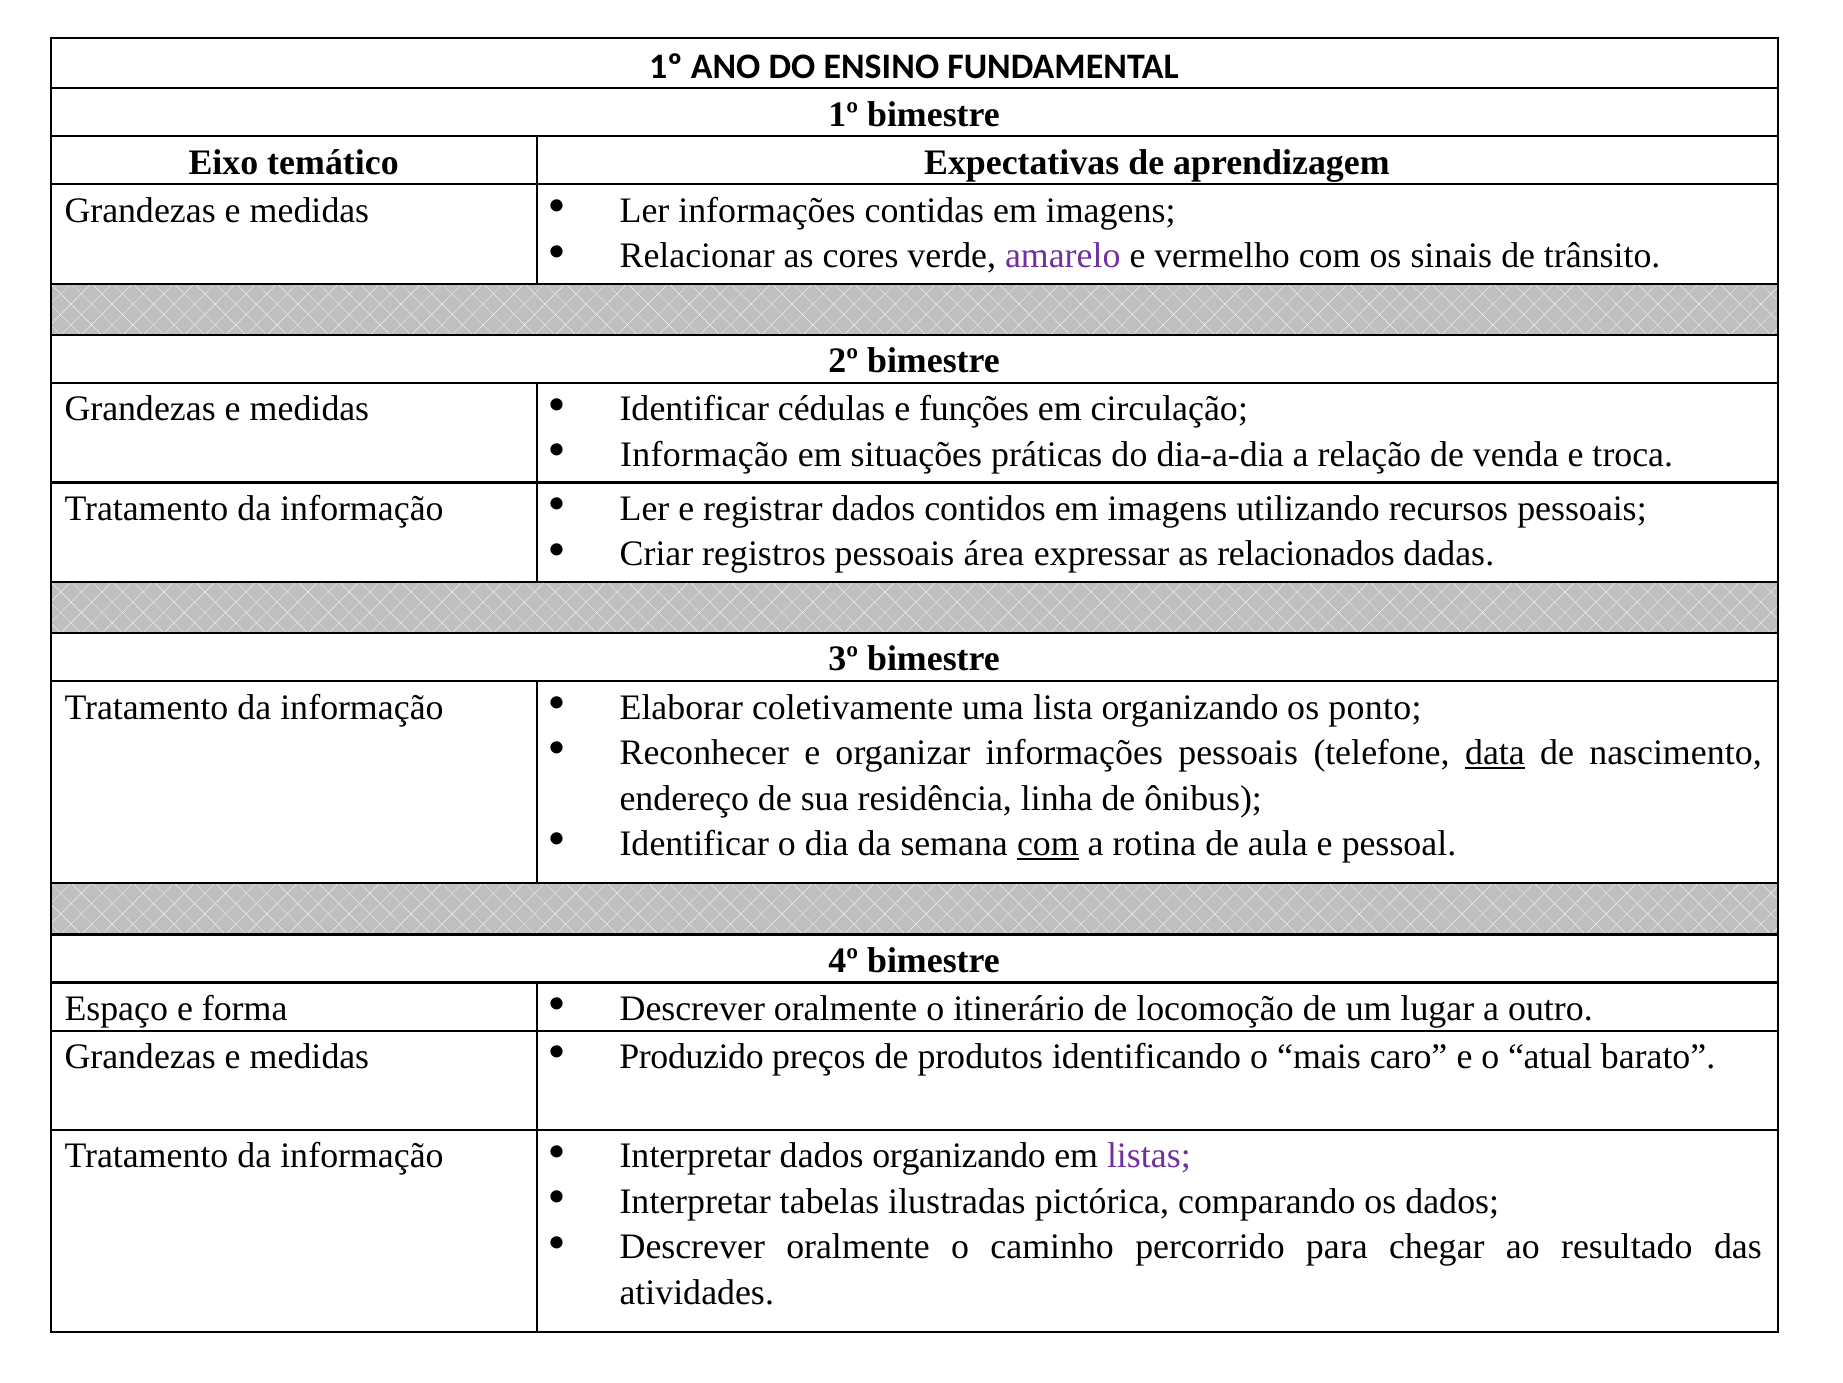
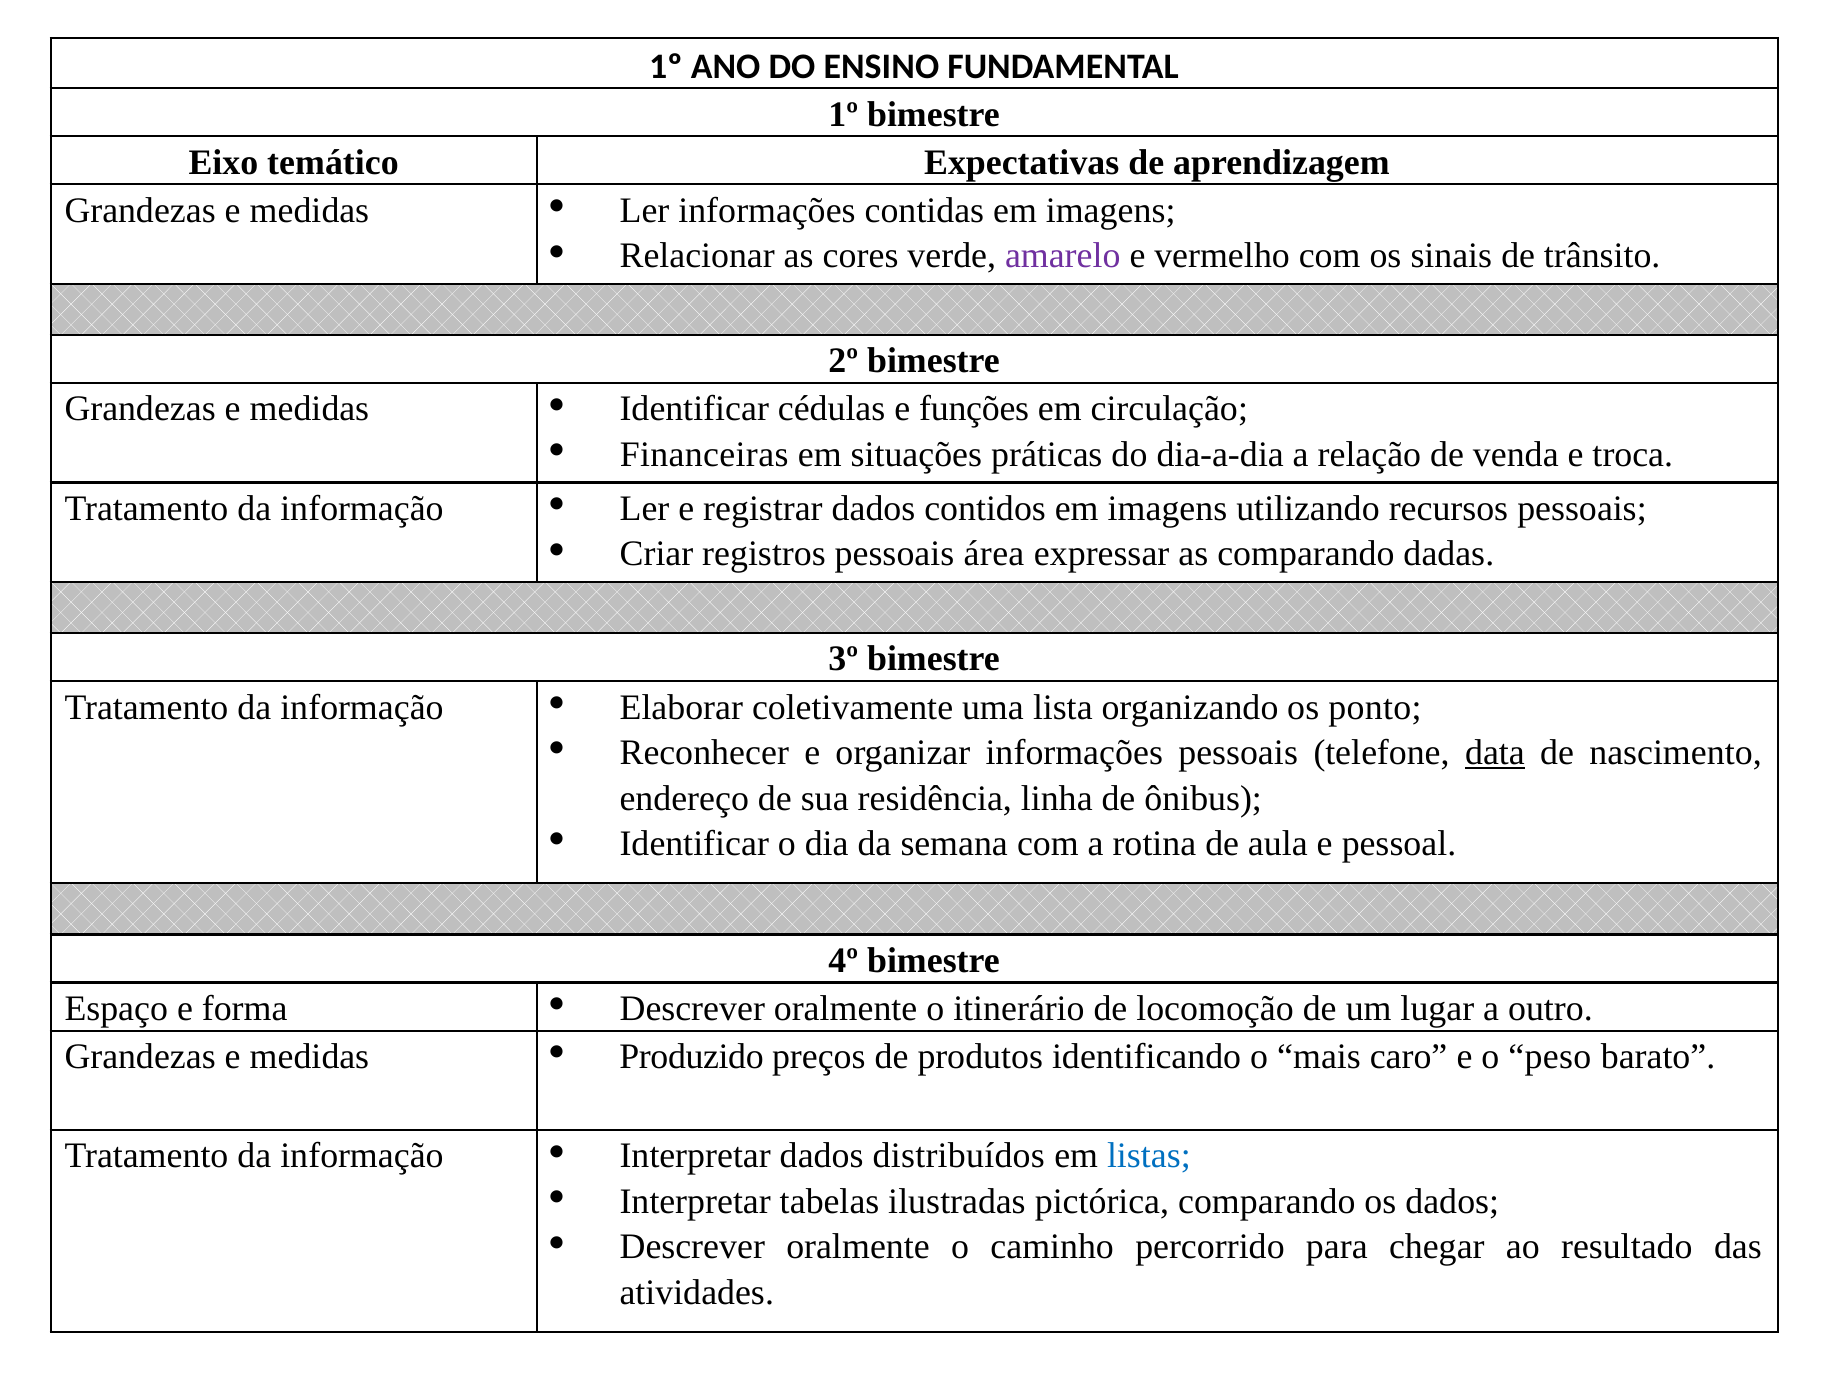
Informação at (704, 454): Informação -> Financeiras
as relacionados: relacionados -> comparando
com at (1048, 843) underline: present -> none
atual: atual -> peso
dados organizando: organizando -> distribuídos
listas colour: purple -> blue
